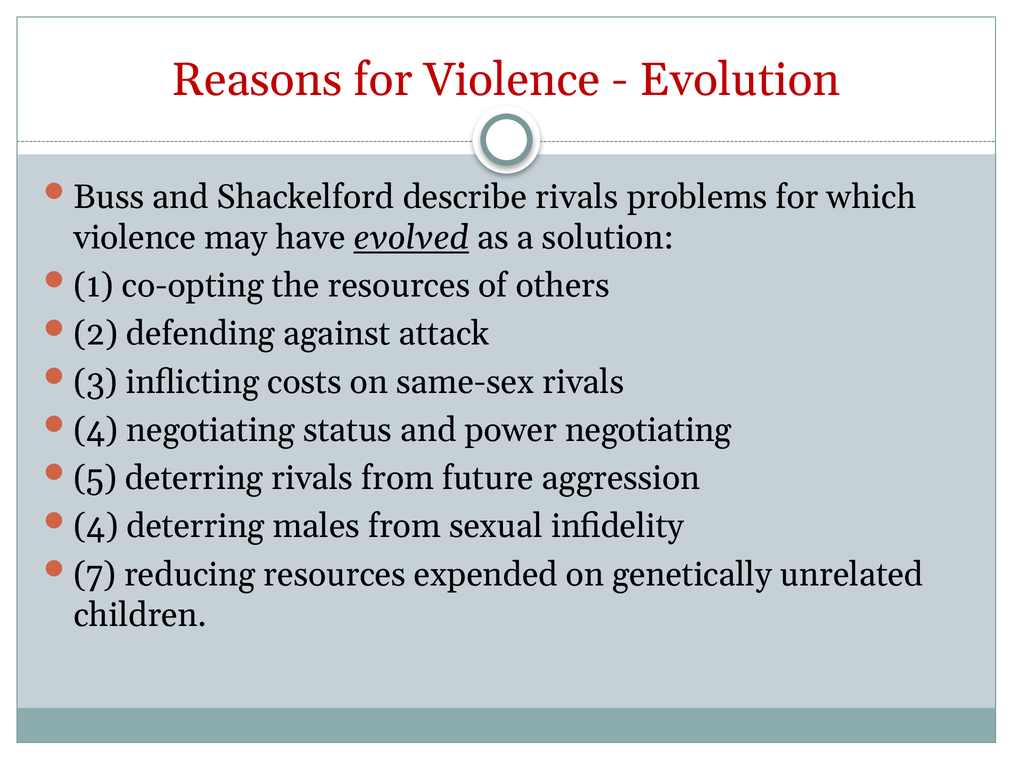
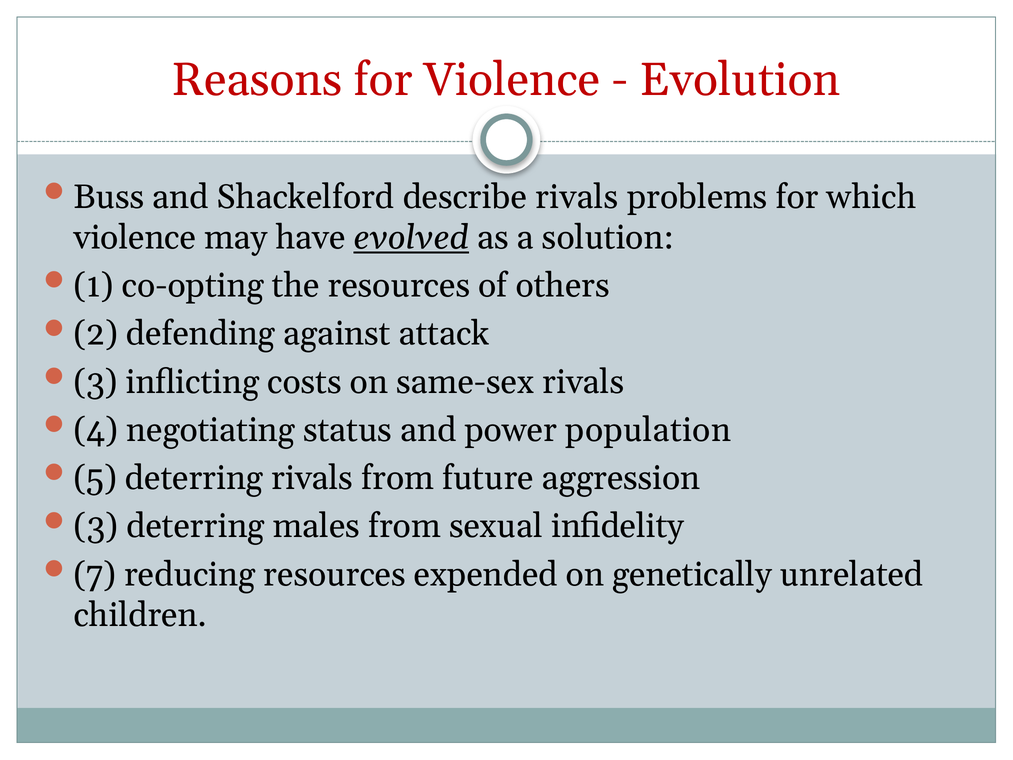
power negotiating: negotiating -> population
4 at (96, 526): 4 -> 3
